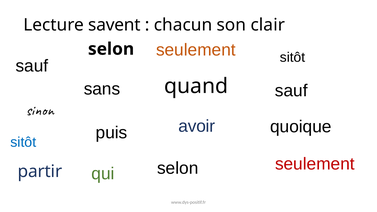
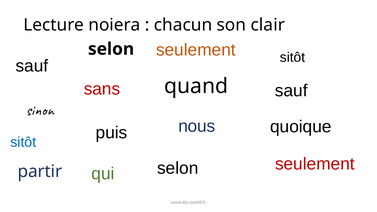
savent: savent -> noiera
sans colour: black -> red
avoir: avoir -> nous
